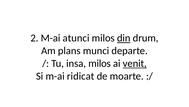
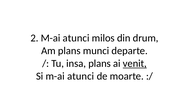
din underline: present -> none
insa milos: milos -> plans
Si m-ai ridicat: ridicat -> atunci
